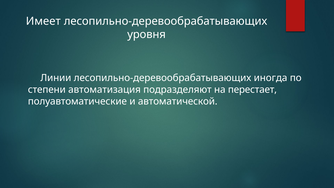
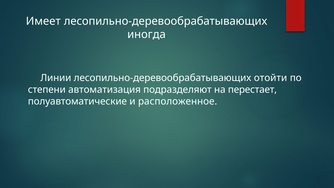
уровня: уровня -> иногда
иногда: иногда -> отойти
автоматической: автоматической -> расположенное
